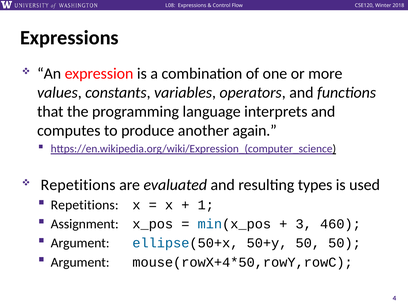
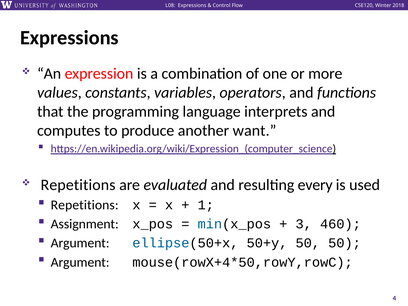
again: again -> want
types: types -> every
